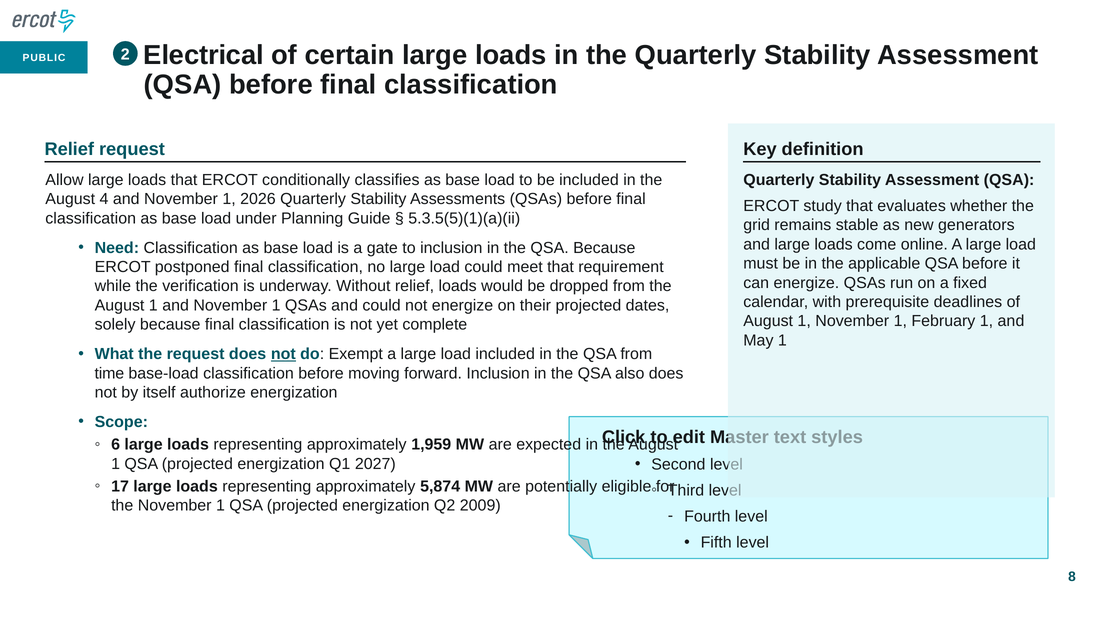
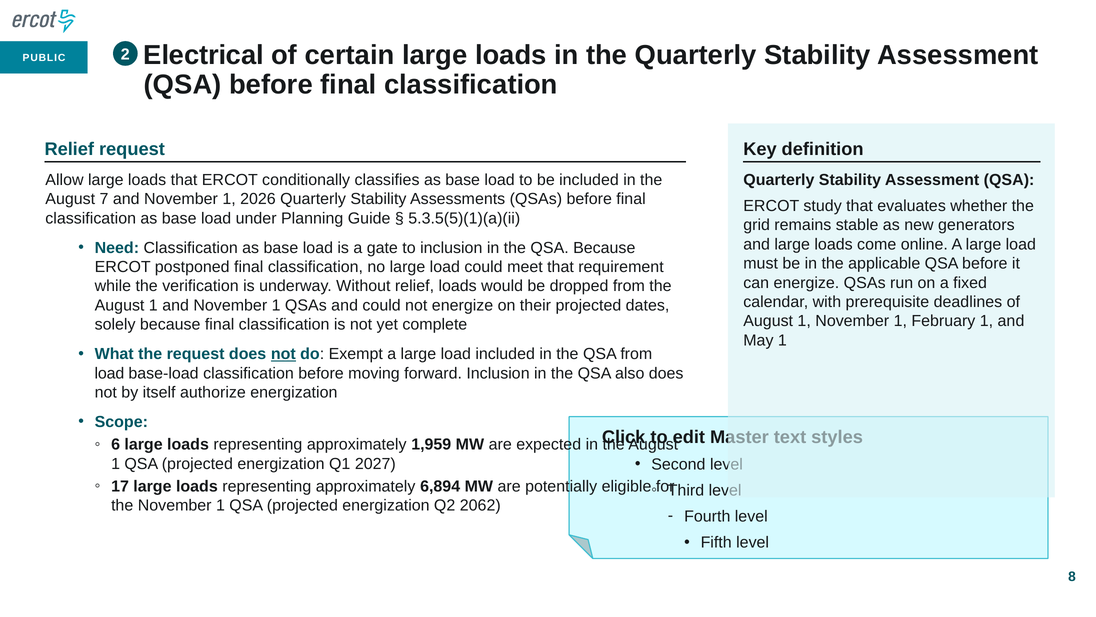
4: 4 -> 7
time at (109, 373): time -> load
5,874: 5,874 -> 6,894
2009: 2009 -> 2062
